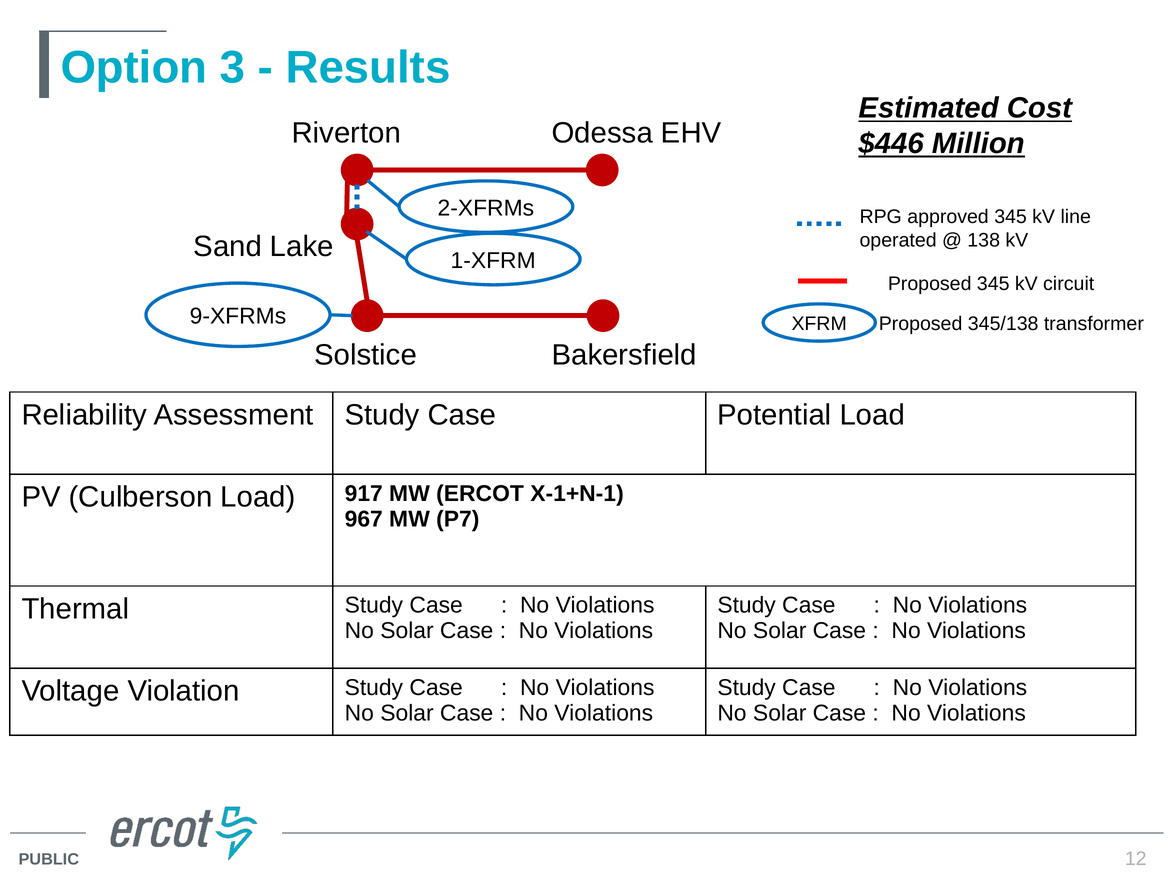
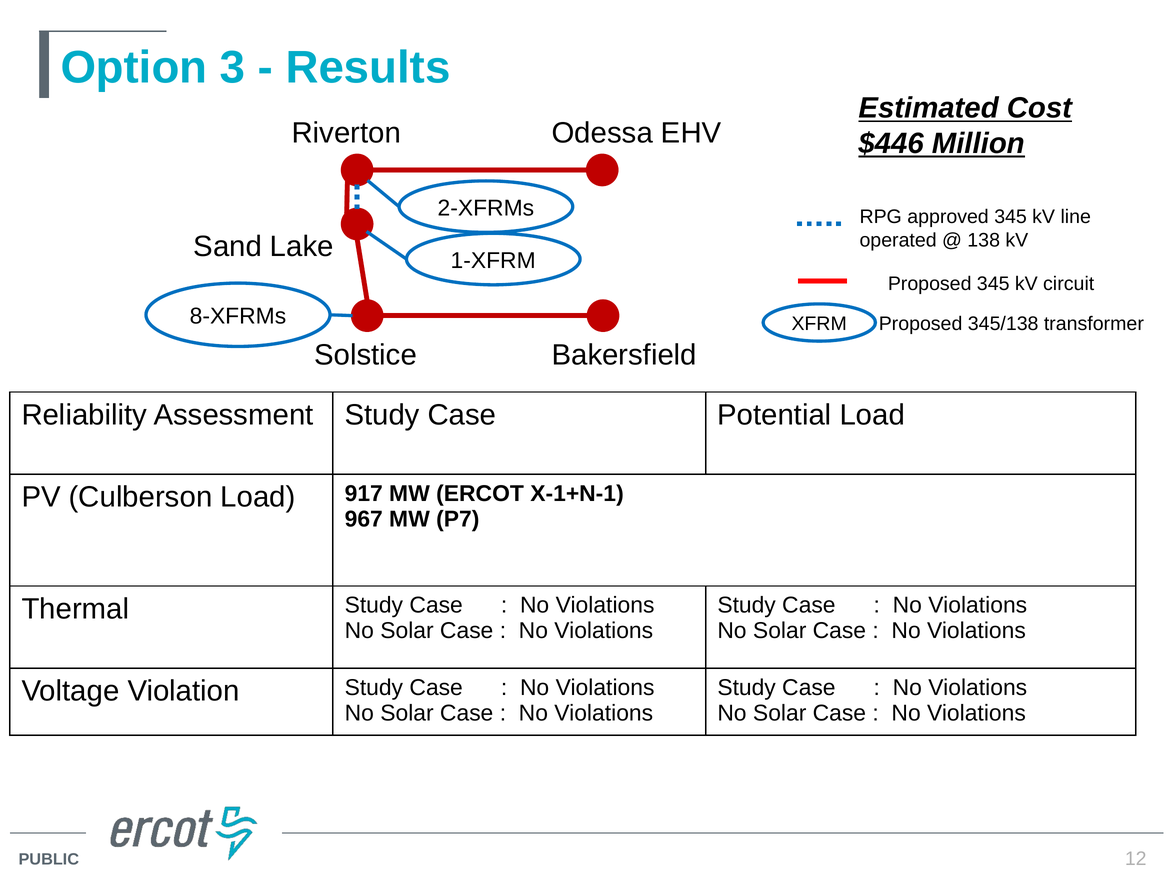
9-XFRMs: 9-XFRMs -> 8-XFRMs
